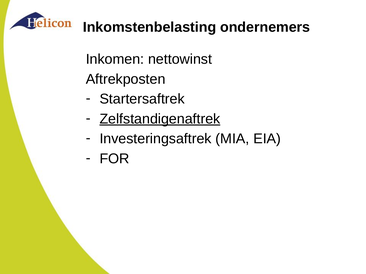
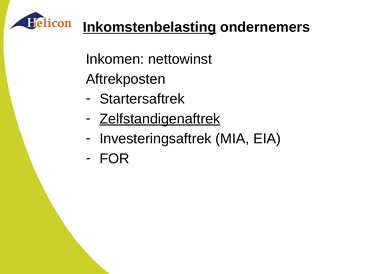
Inkomstenbelasting underline: none -> present
